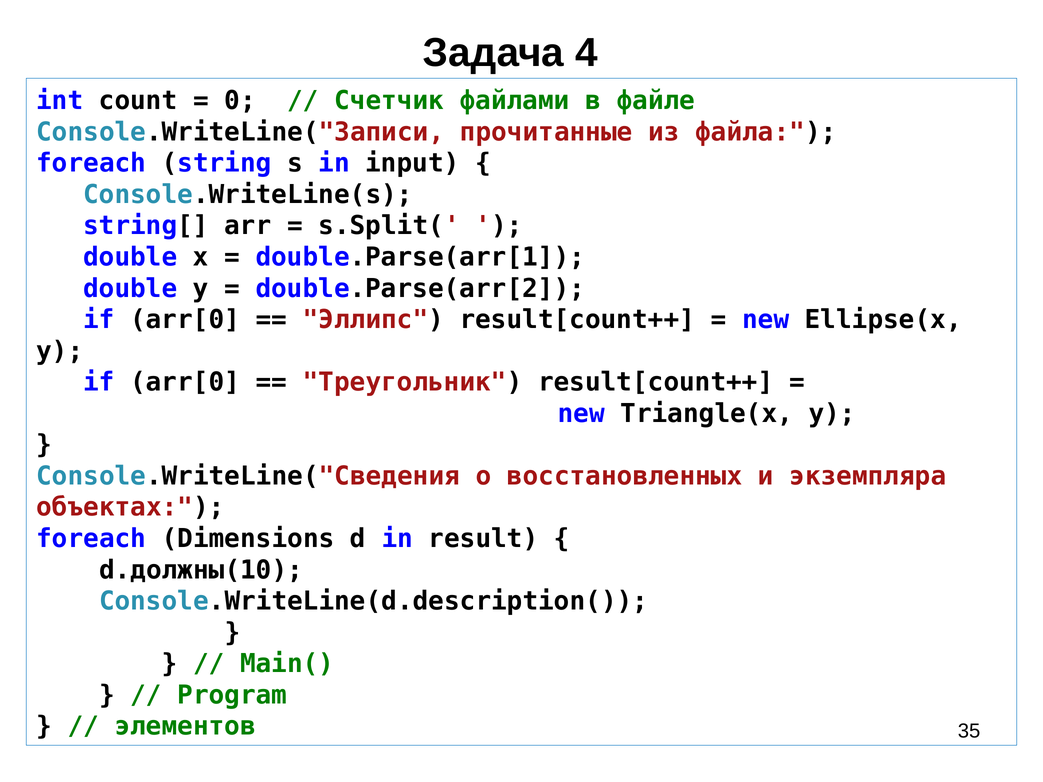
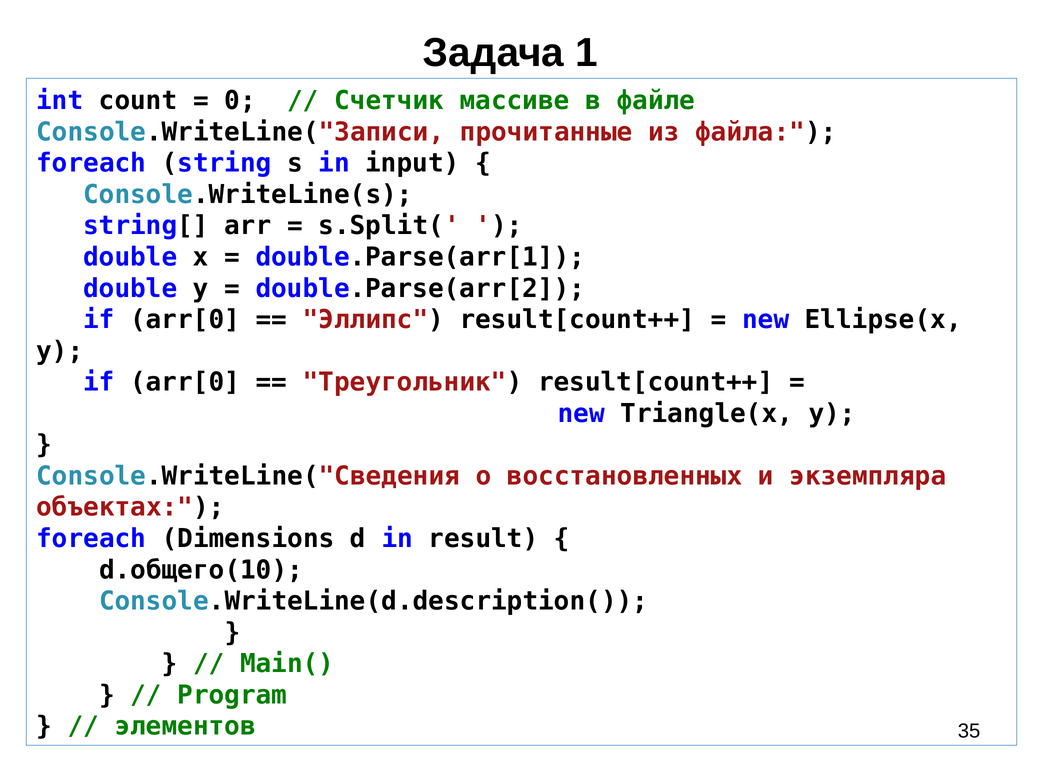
4: 4 -> 1
файлами: файлами -> массиве
d.должны(10: d.должны(10 -> d.общего(10
